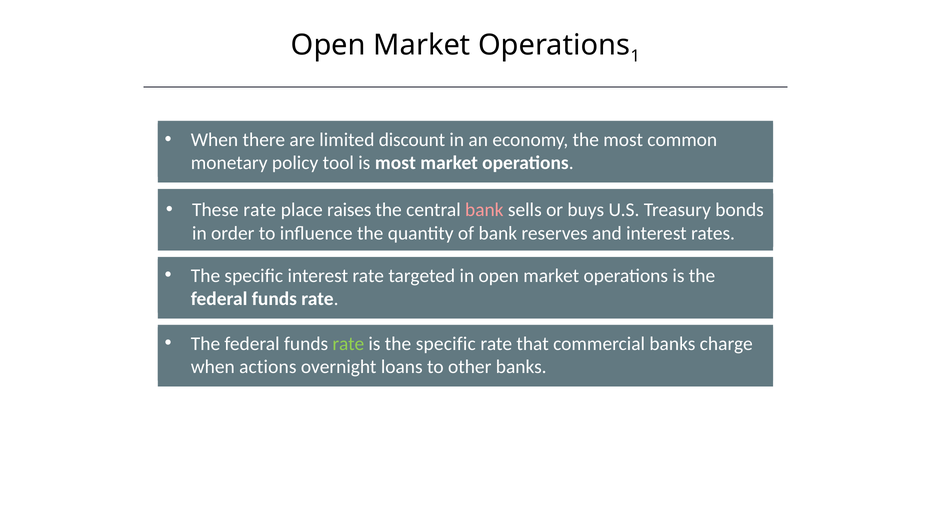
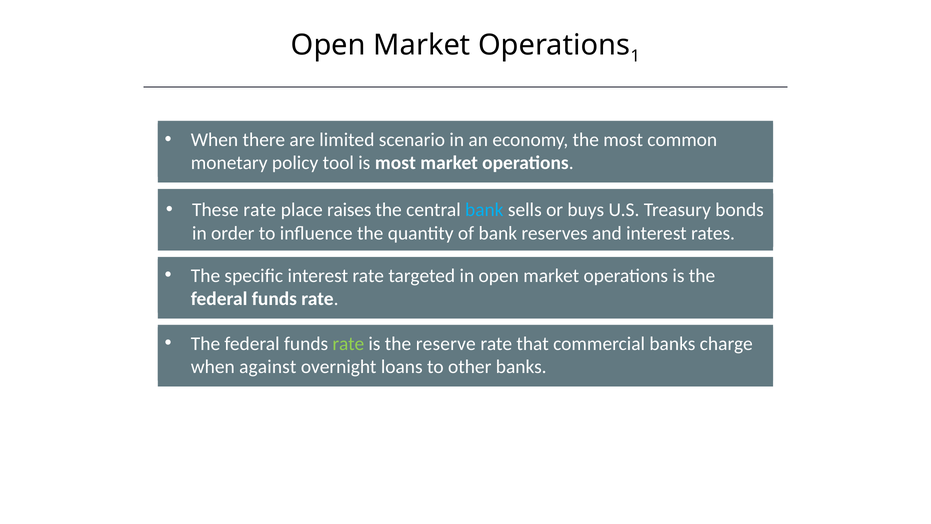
discount: discount -> scenario
bank at (484, 210) colour: pink -> light blue
is the specific: specific -> reserve
actions: actions -> against
